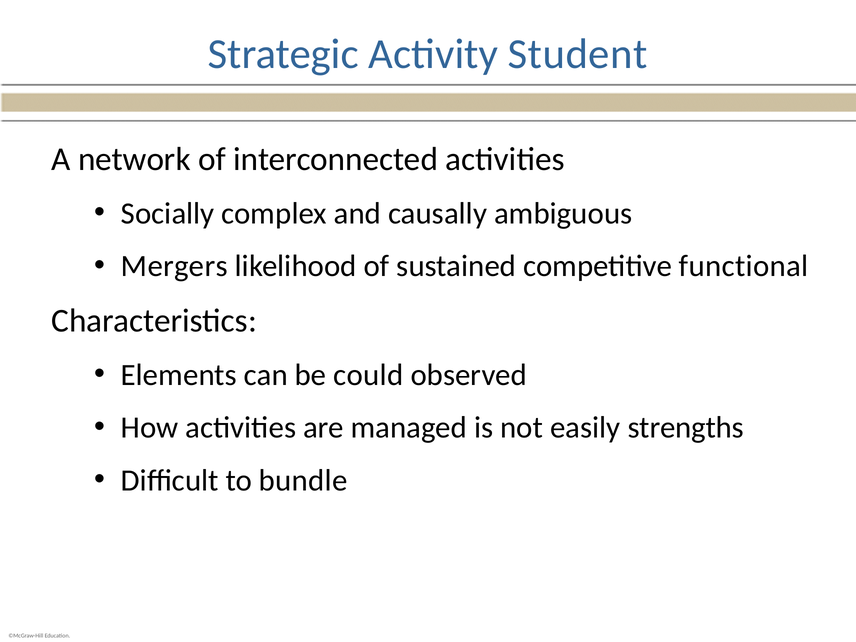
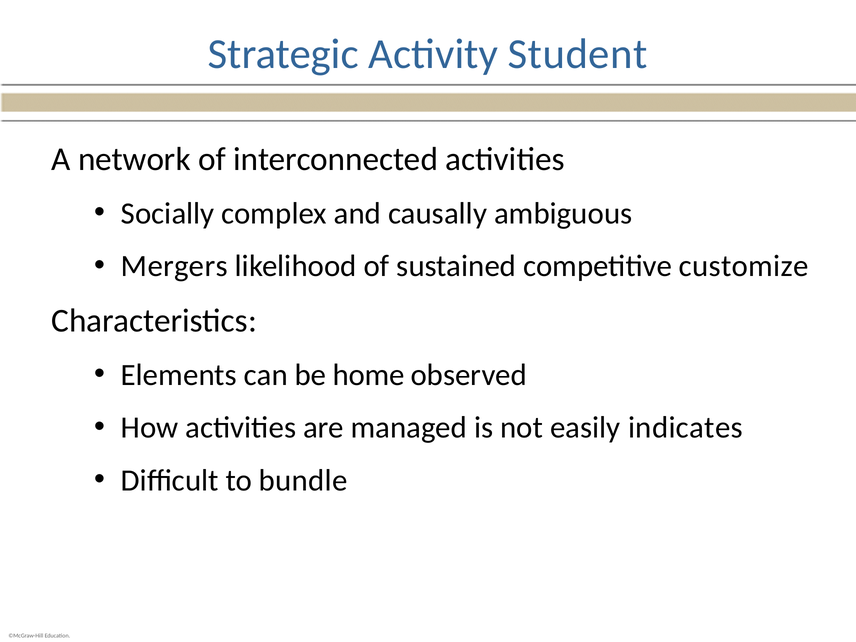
functional: functional -> customize
could: could -> home
strengths: strengths -> indicates
